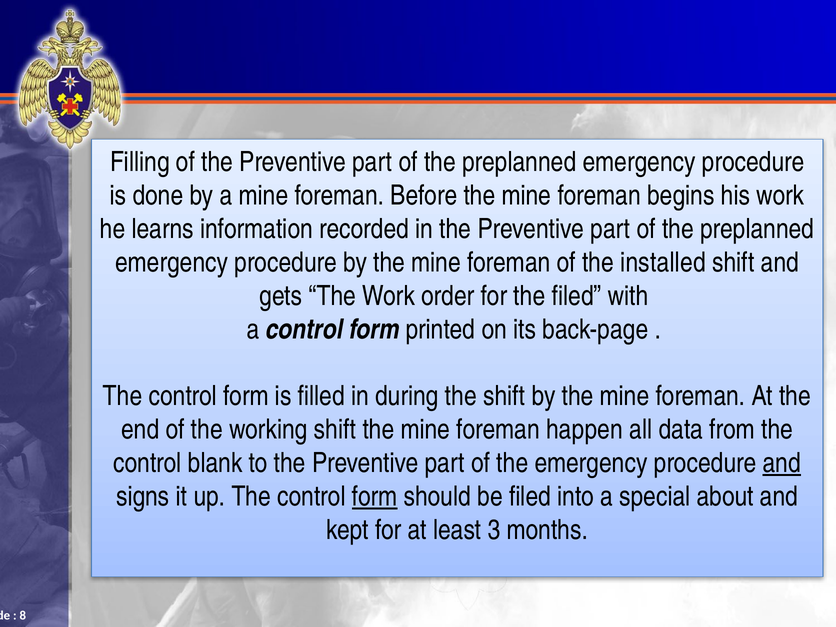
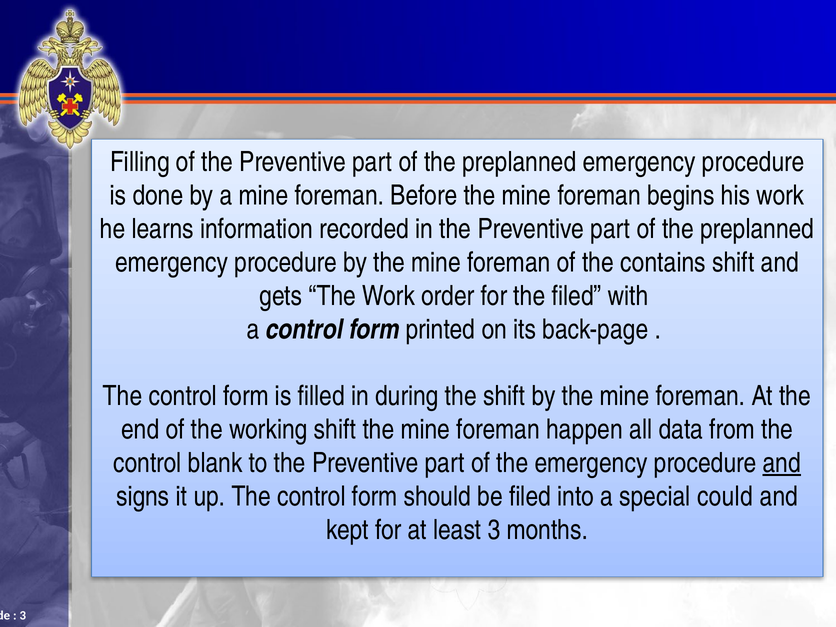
installed: installed -> contains
form at (375, 497) underline: present -> none
about: about -> could
8 at (23, 616): 8 -> 3
